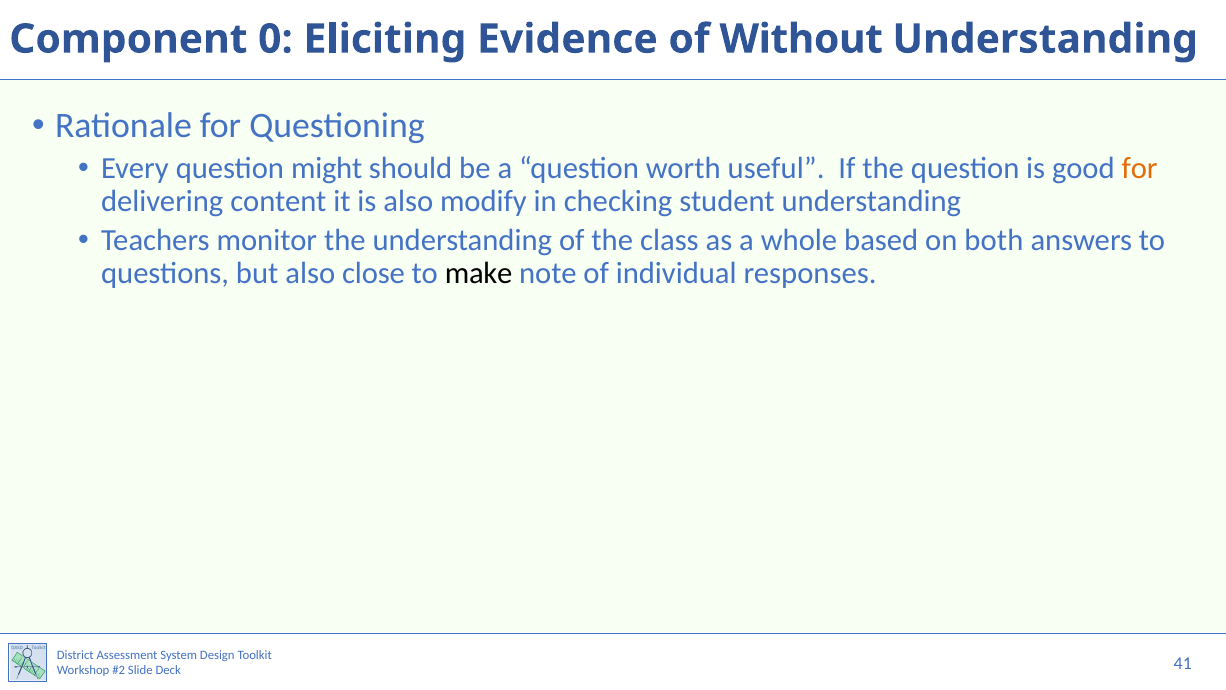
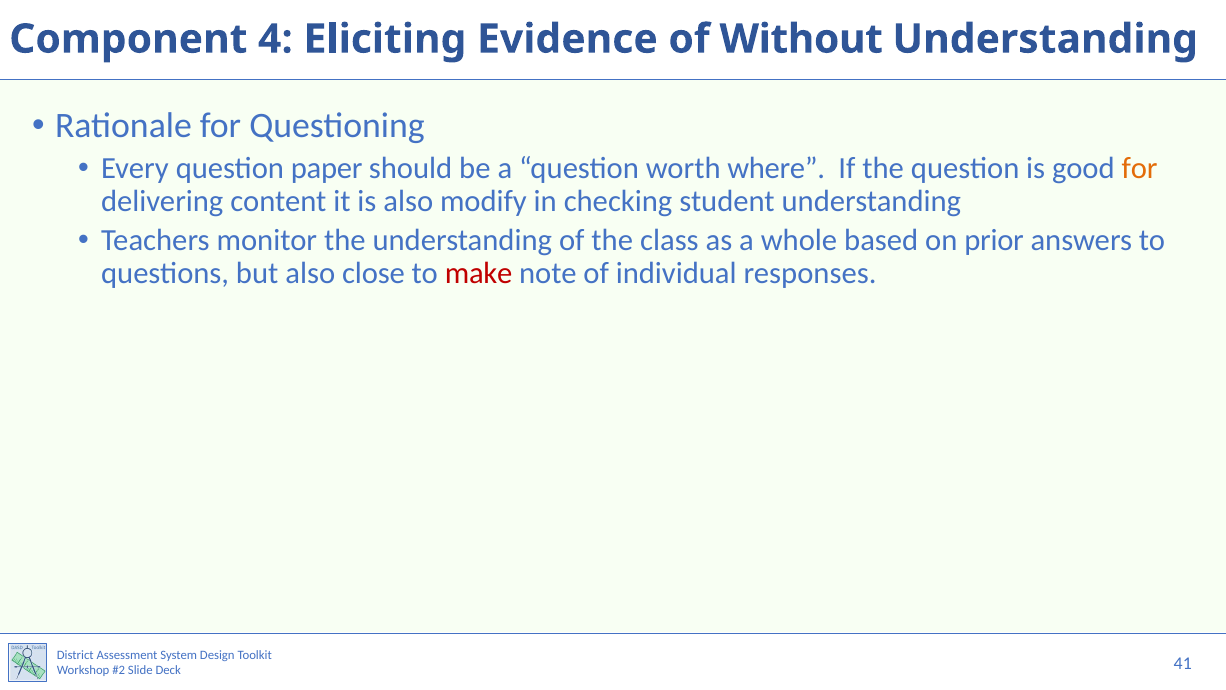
0: 0 -> 4
might: might -> paper
useful: useful -> where
both: both -> prior
make colour: black -> red
